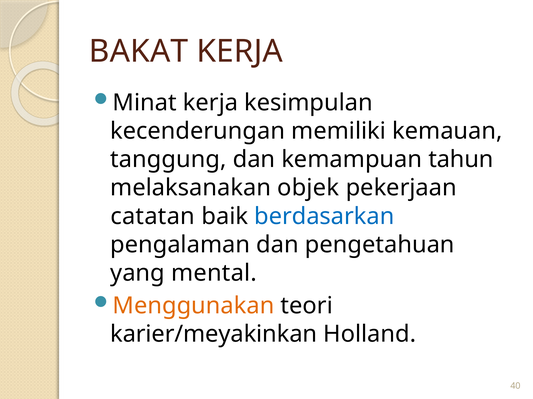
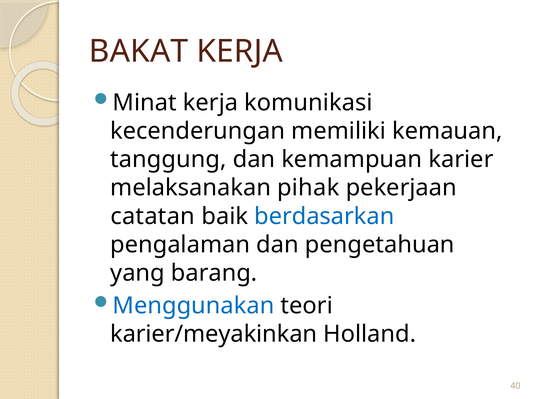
kesimpulan: kesimpulan -> komunikasi
tahun: tahun -> karier
objek: objek -> pihak
mental: mental -> barang
Menggunakan colour: orange -> blue
